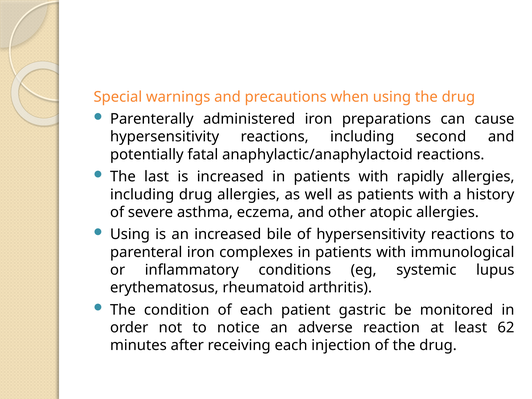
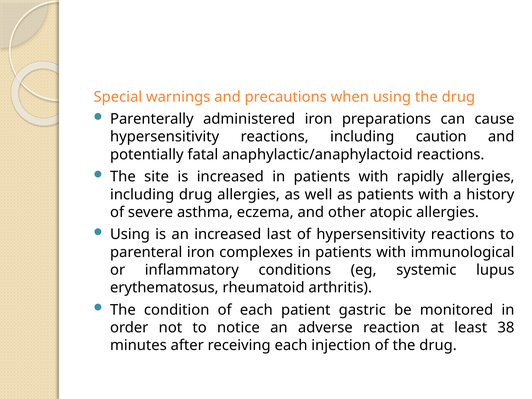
second: second -> caution
last: last -> site
bile: bile -> last
62: 62 -> 38
